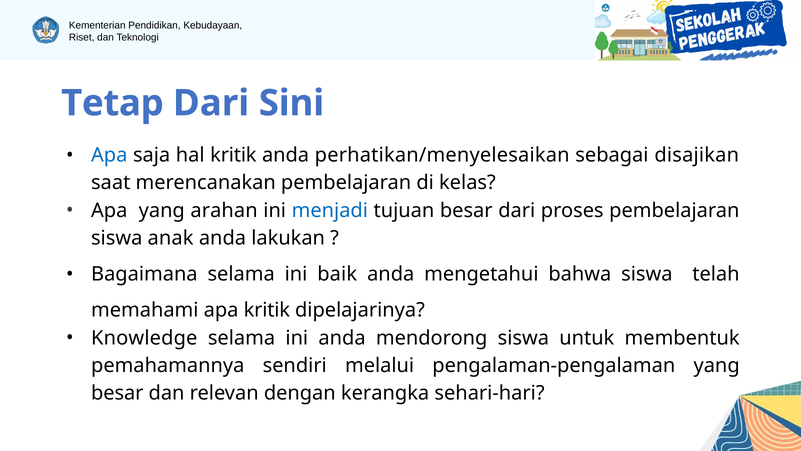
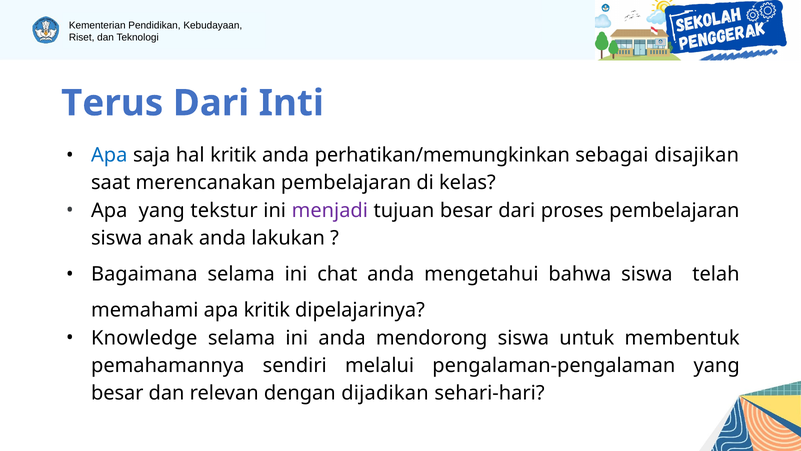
Tetap: Tetap -> Terus
Sini: Sini -> Inti
perhatikan/menyelesaikan: perhatikan/menyelesaikan -> perhatikan/memungkinkan
arahan: arahan -> tekstur
menjadi colour: blue -> purple
baik: baik -> chat
kerangka: kerangka -> dijadikan
